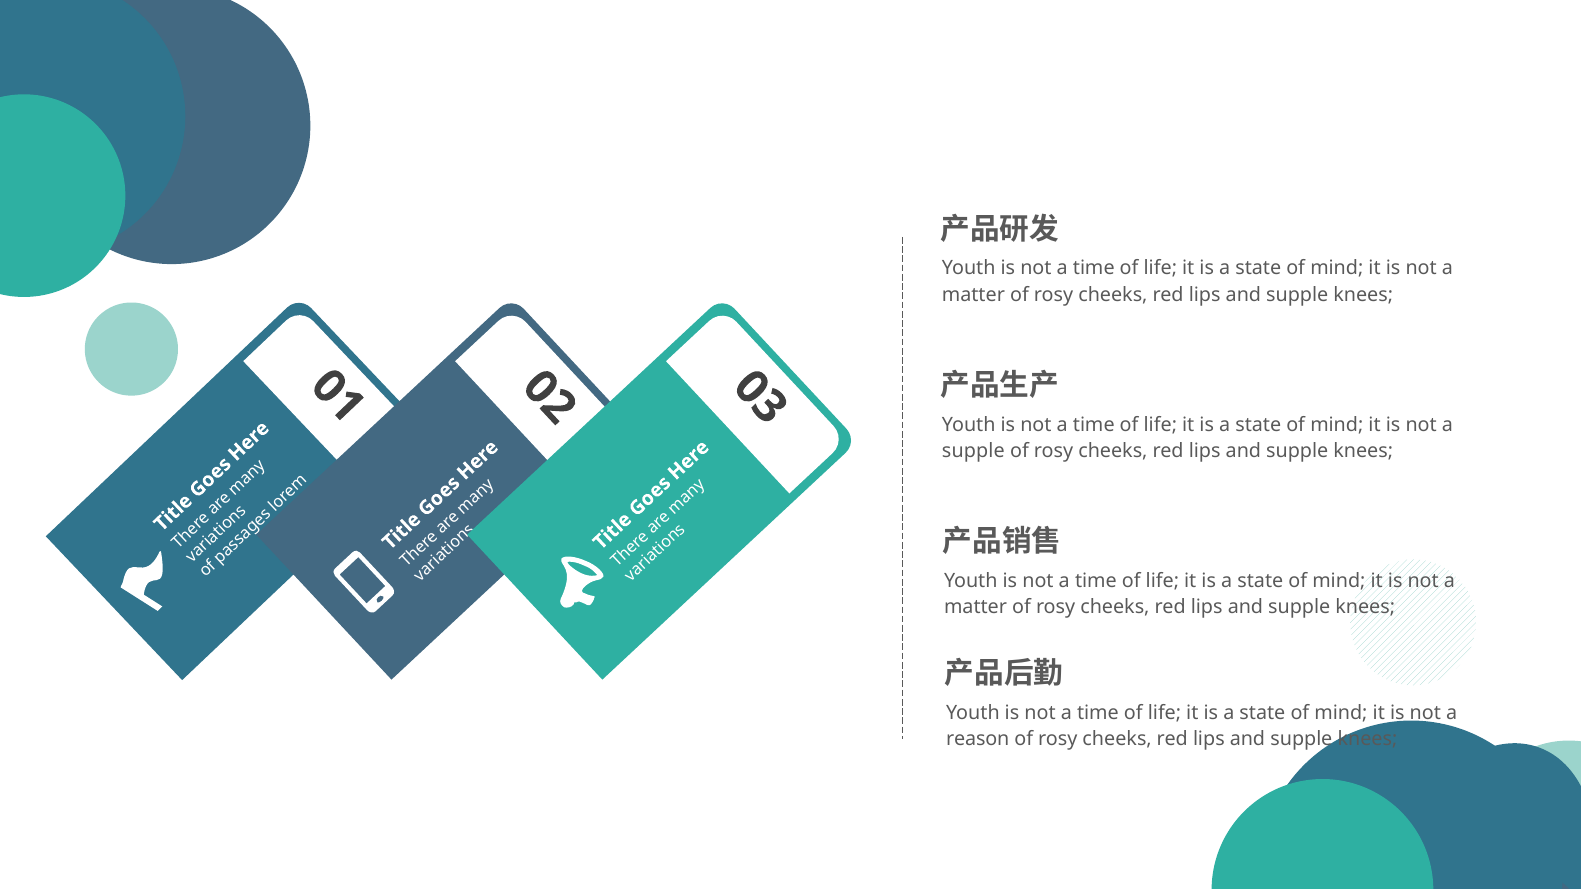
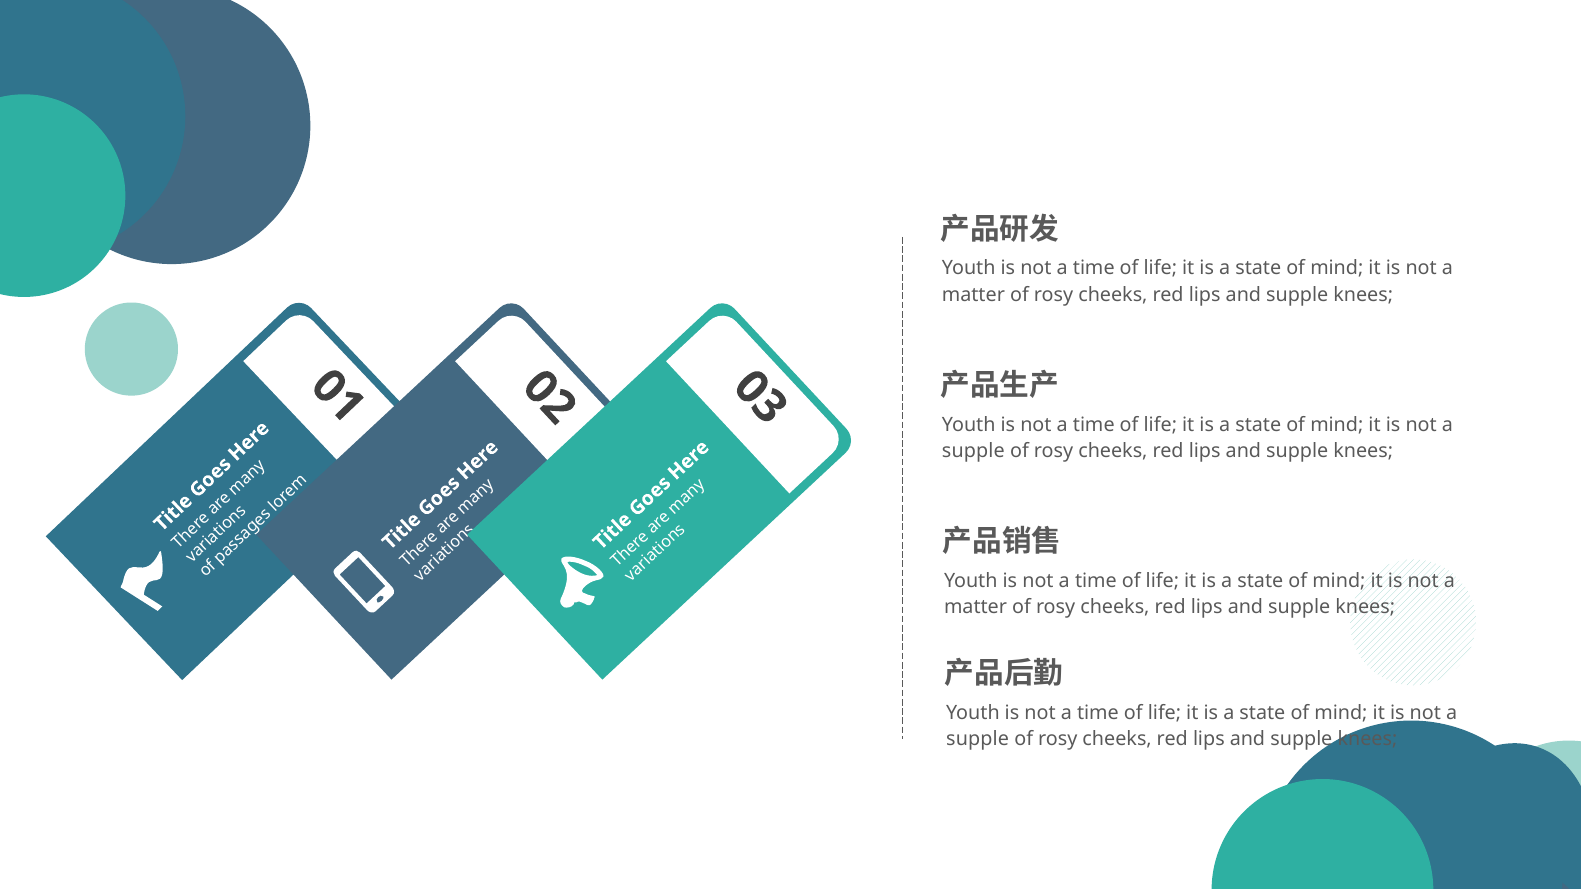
reason at (978, 740): reason -> supple
